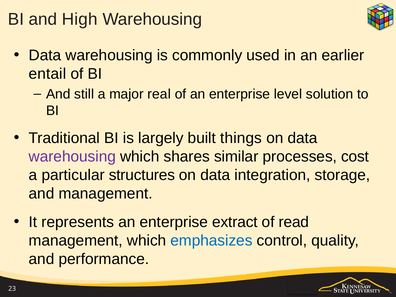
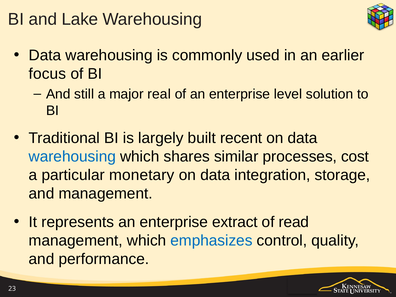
High: High -> Lake
entail: entail -> focus
things: things -> recent
warehousing at (72, 157) colour: purple -> blue
structures: structures -> monetary
